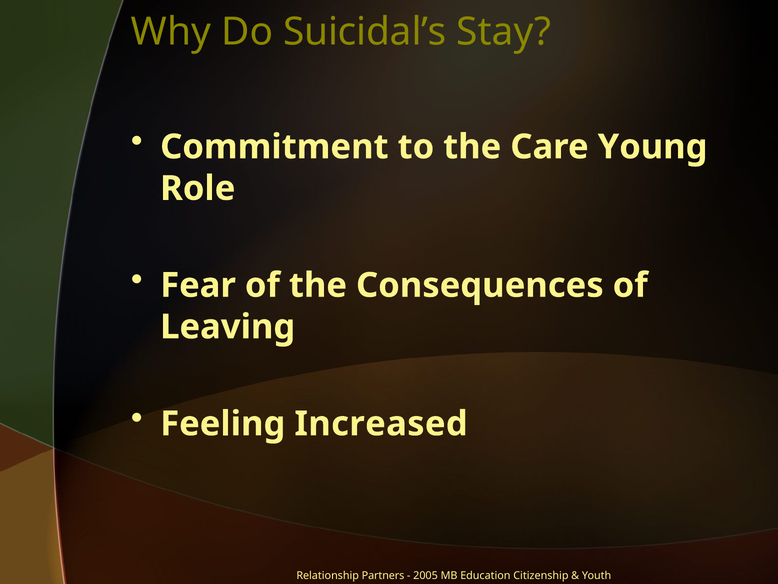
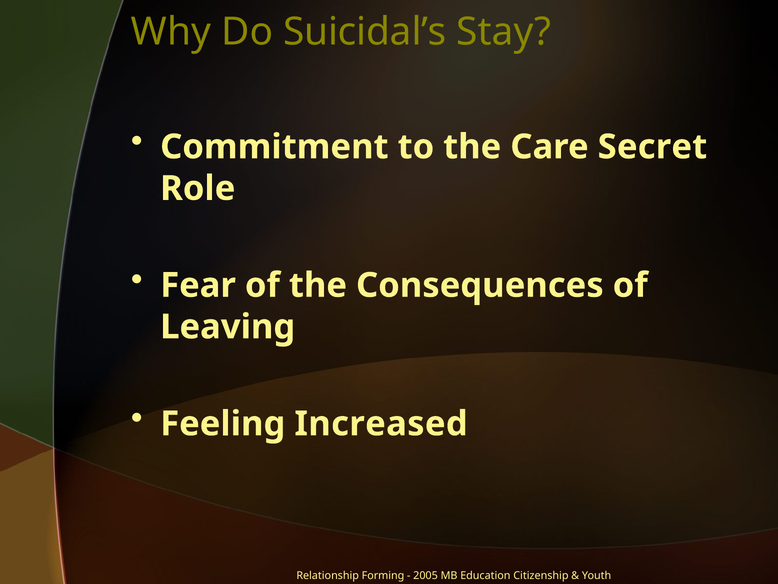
Young: Young -> Secret
Partners: Partners -> Forming
